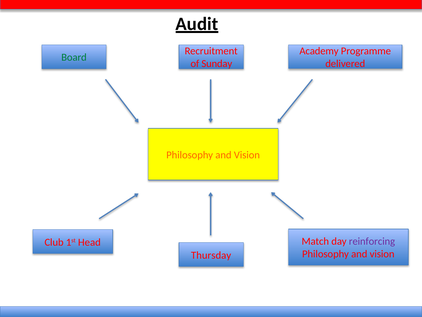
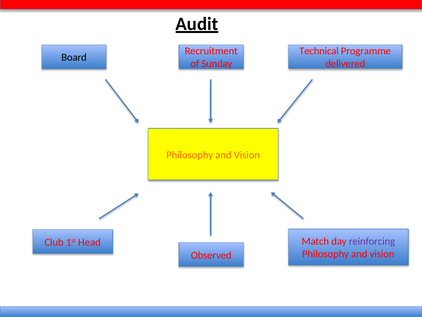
Academy: Academy -> Technical
Board colour: green -> black
Thursday: Thursday -> Observed
